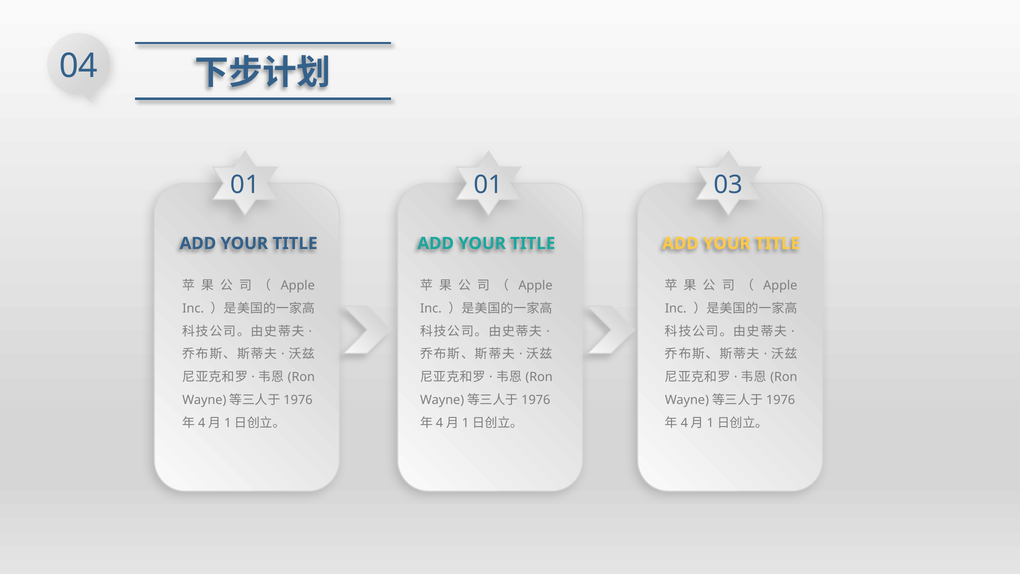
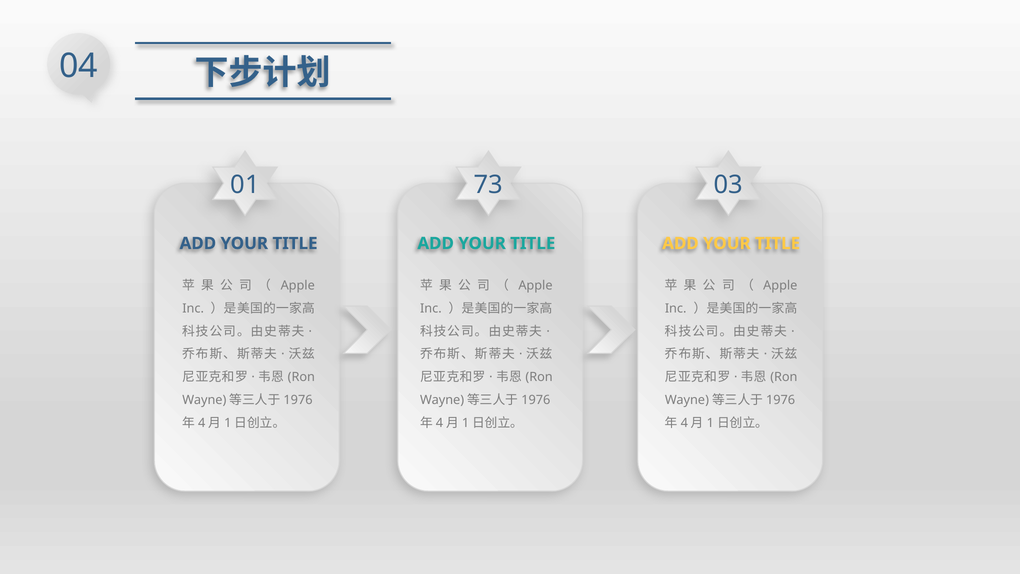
01 01: 01 -> 73
